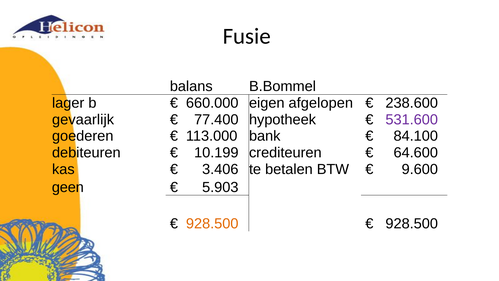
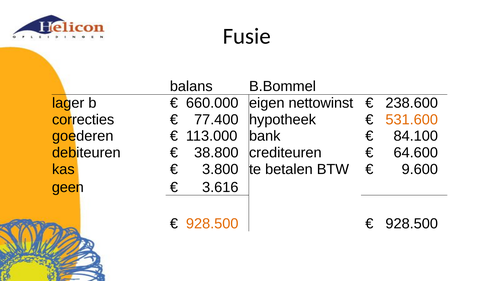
afgelopen: afgelopen -> nettowinst
gevaarlijk: gevaarlijk -> correcties
531.600 colour: purple -> orange
10.199: 10.199 -> 38.800
3.406: 3.406 -> 3.800
5.903: 5.903 -> 3.616
